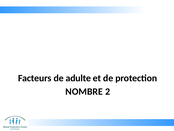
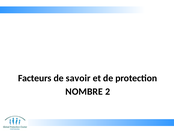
adulte: adulte -> savoir
